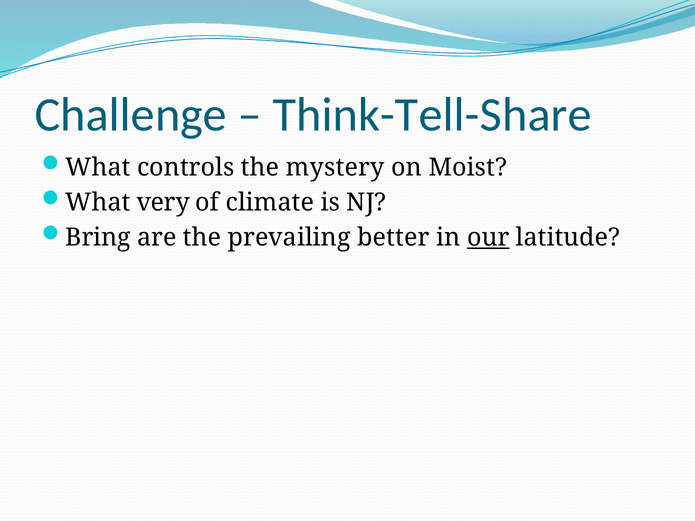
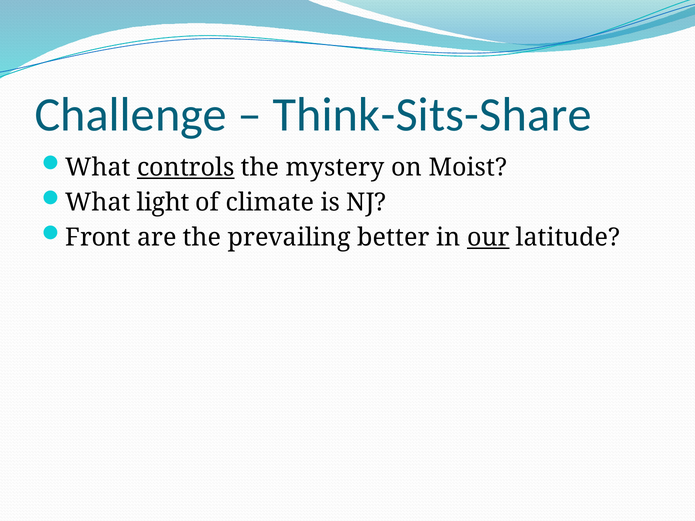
Think-Tell-Share: Think-Tell-Share -> Think-Sits-Share
controls underline: none -> present
very: very -> light
Bring: Bring -> Front
